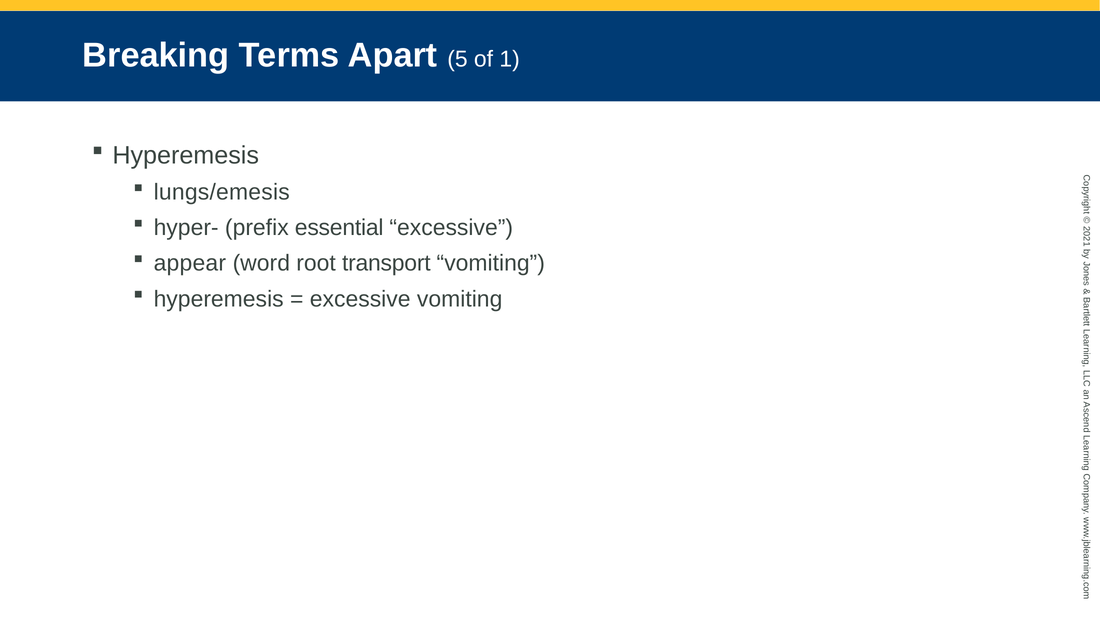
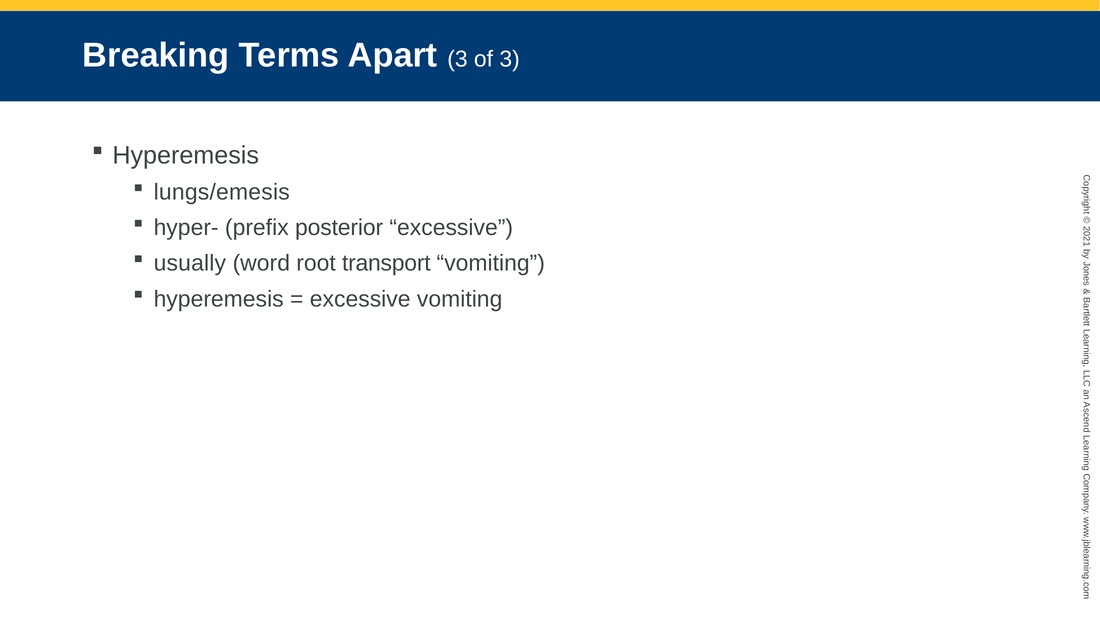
Apart 5: 5 -> 3
of 1: 1 -> 3
essential: essential -> posterior
appear: appear -> usually
